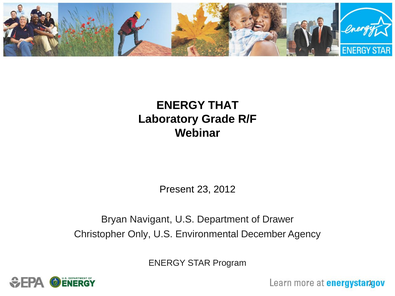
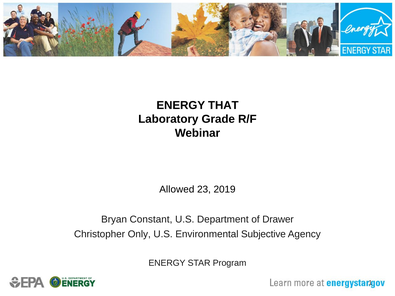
Present: Present -> Allowed
2012: 2012 -> 2019
Navigant: Navigant -> Constant
December: December -> Subjective
